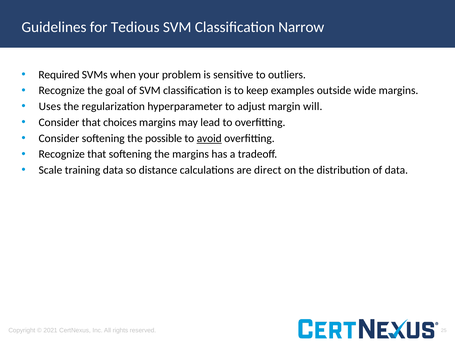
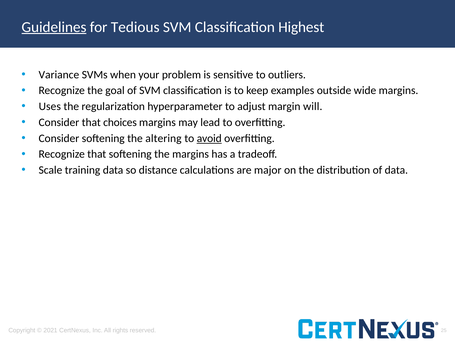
Guidelines underline: none -> present
Narrow: Narrow -> Highest
Required: Required -> Variance
possible: possible -> altering
direct: direct -> major
